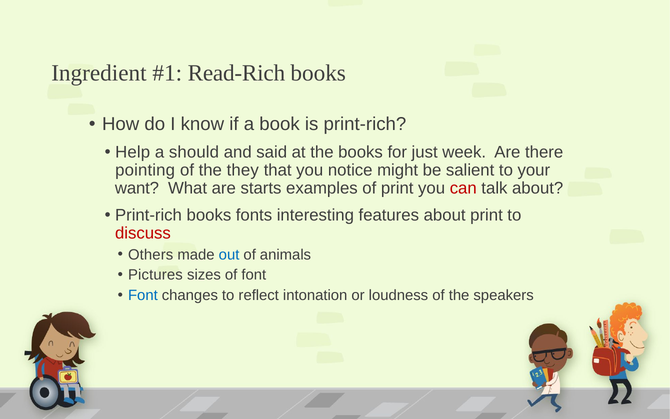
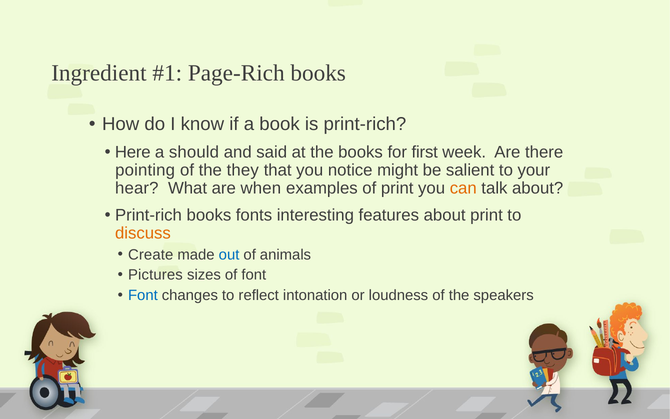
Read-Rich: Read-Rich -> Page-Rich
Help: Help -> Here
just: just -> first
want: want -> hear
starts: starts -> when
can colour: red -> orange
discuss colour: red -> orange
Others: Others -> Create
